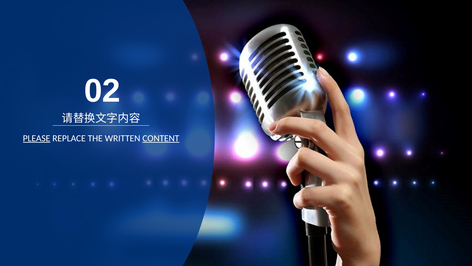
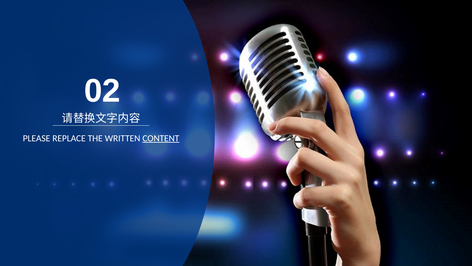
PLEASE underline: present -> none
